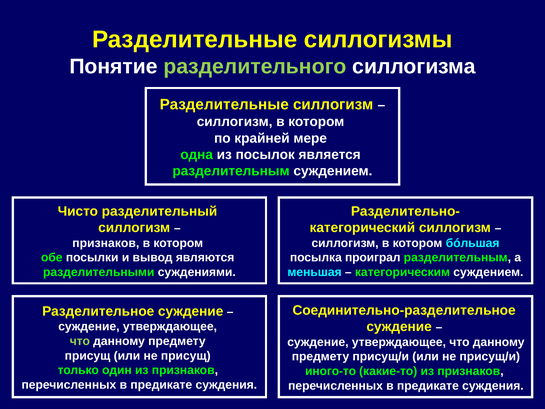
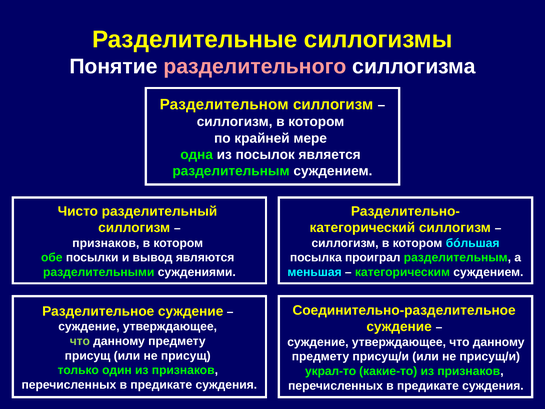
разделительного colour: light green -> pink
Разделительные at (224, 105): Разделительные -> Разделительном
иного-то: иного-то -> украл-то
